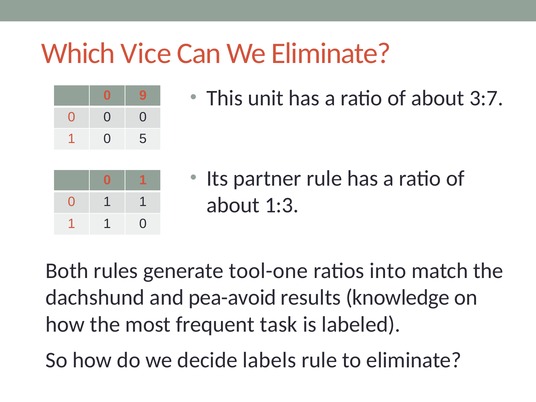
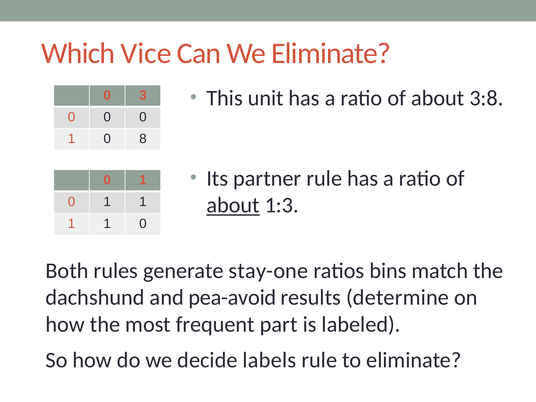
3:7: 3:7 -> 3:8
9: 9 -> 3
5: 5 -> 8
about at (233, 205) underline: none -> present
tool-one: tool-one -> stay-one
into: into -> bins
knowledge: knowledge -> determine
task: task -> part
